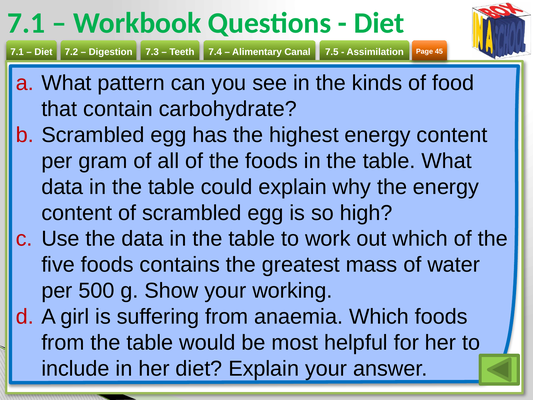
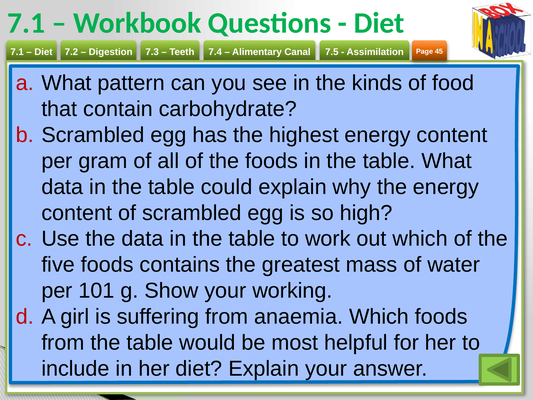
500: 500 -> 101
